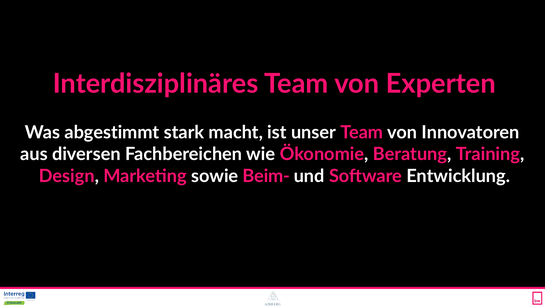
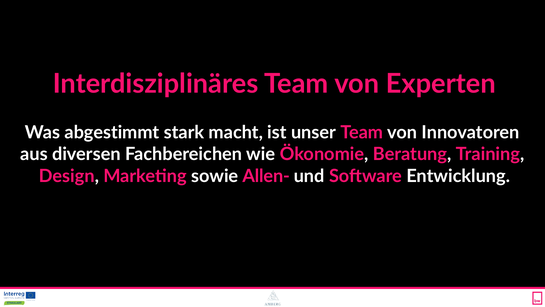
Beim-: Beim- -> Allen-
